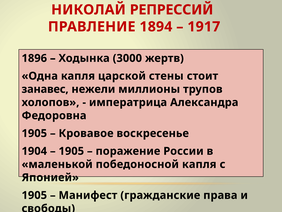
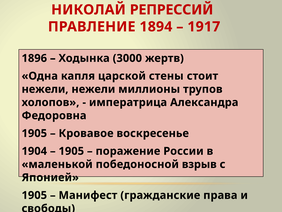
занавес at (45, 89): занавес -> нежели
победоносной капля: капля -> взрыв
